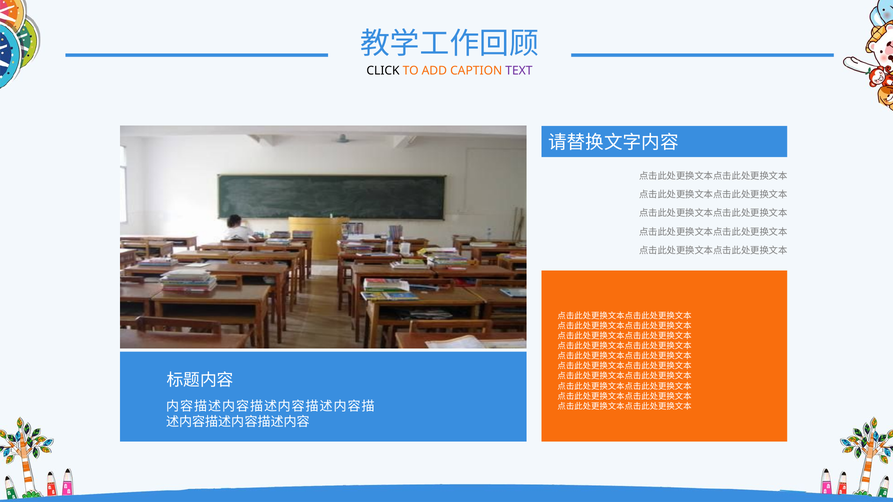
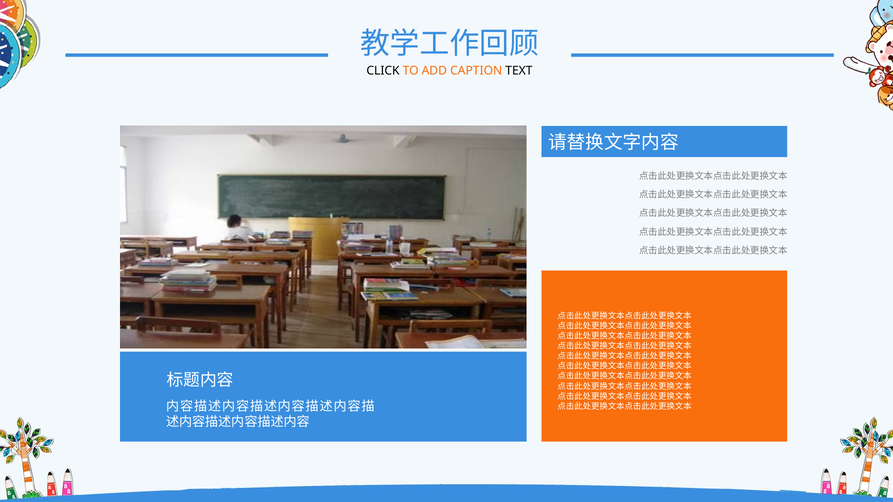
TEXT colour: purple -> black
